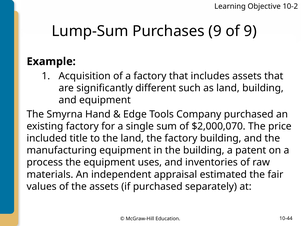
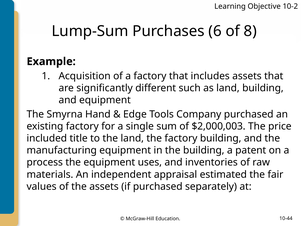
Purchases 9: 9 -> 6
of 9: 9 -> 8
$2,000,070: $2,000,070 -> $2,000,003
